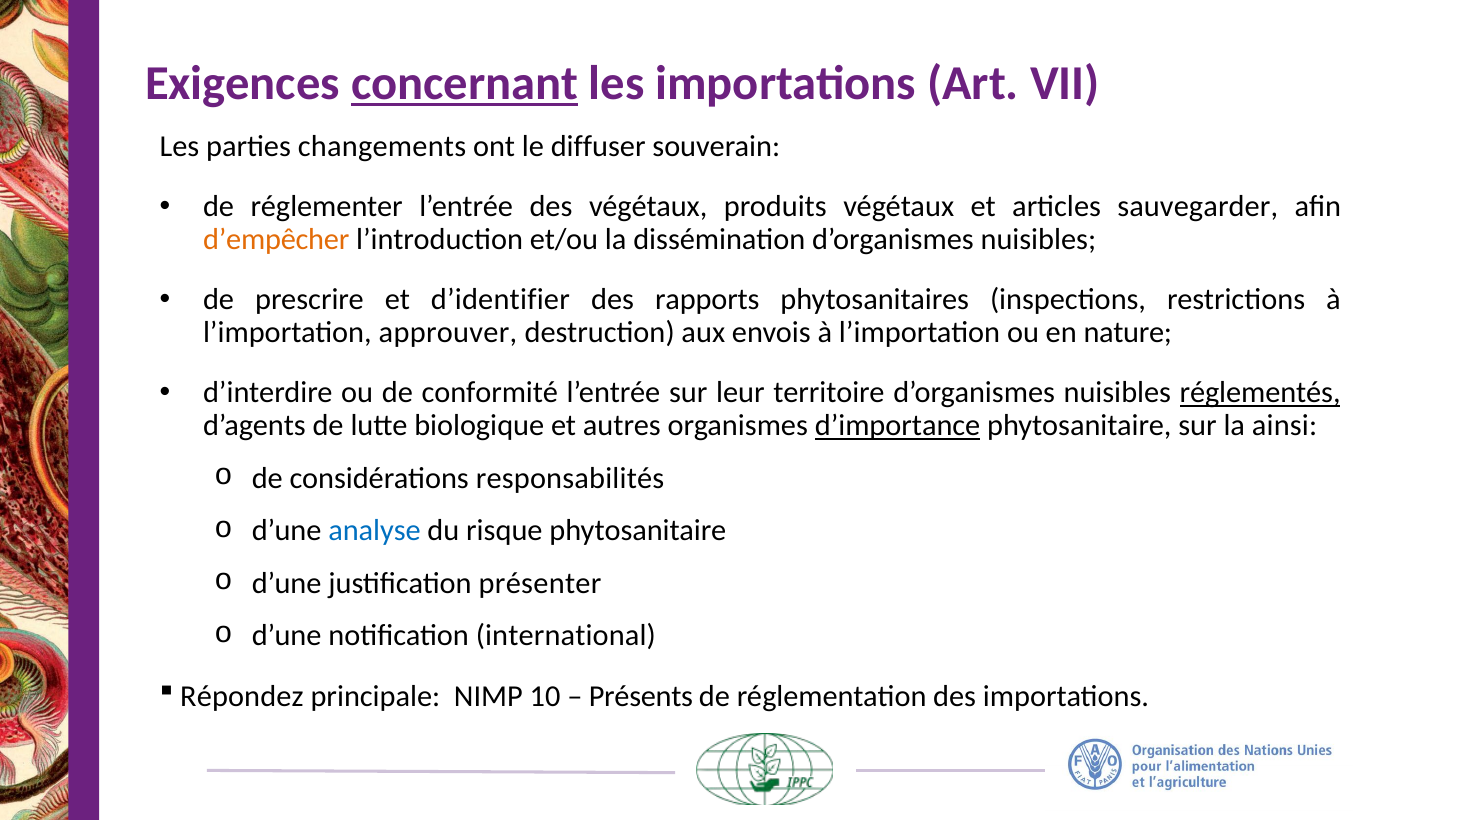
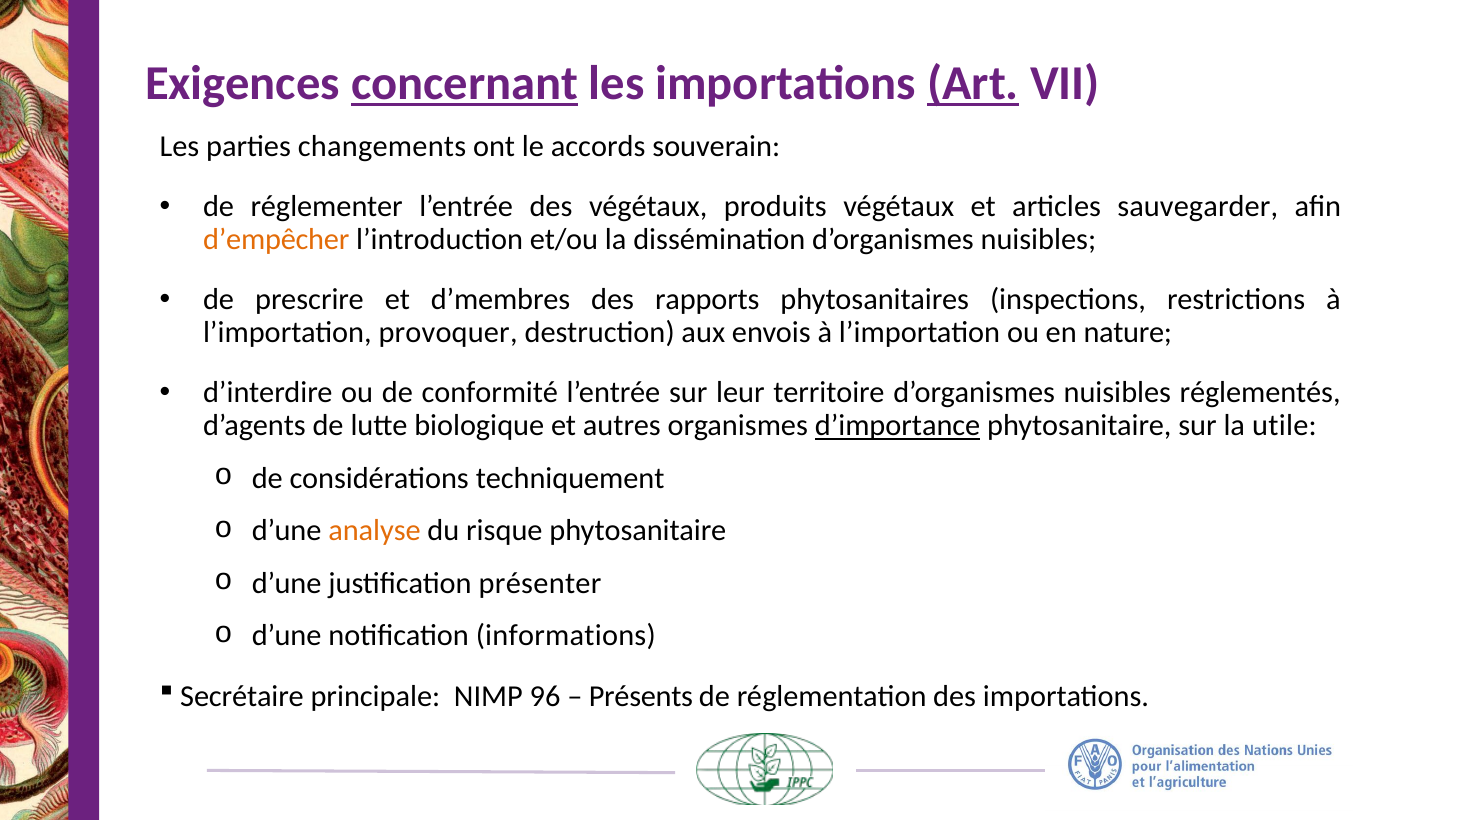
Art underline: none -> present
diffuser: diffuser -> accords
d’identifier: d’identifier -> d’membres
approuver: approuver -> provoquer
réglementés underline: present -> none
ainsi: ainsi -> utile
responsabilités: responsabilités -> techniquement
analyse colour: blue -> orange
international: international -> informations
Répondez: Répondez -> Secrétaire
10: 10 -> 96
